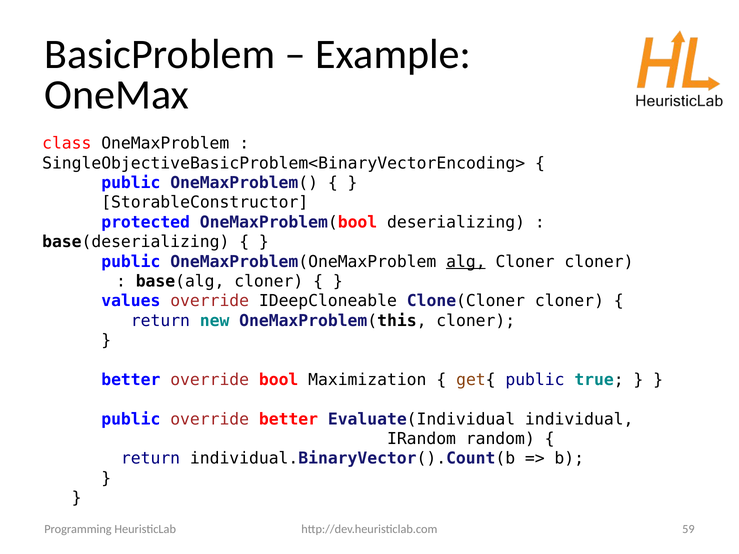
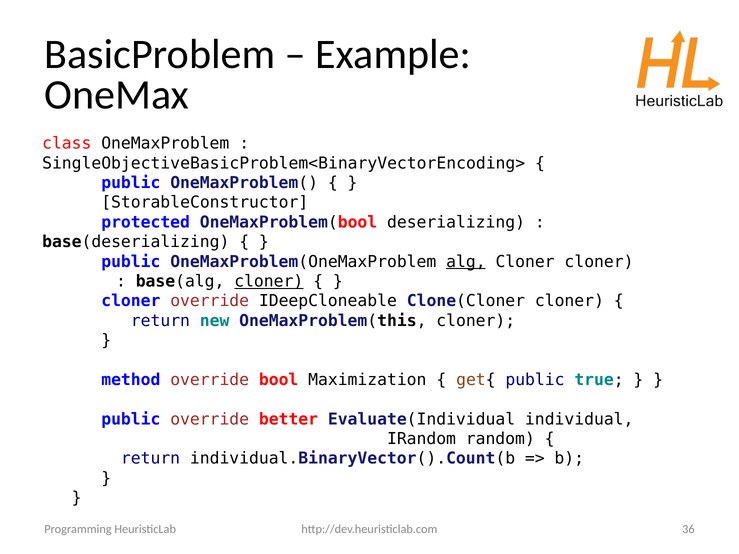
cloner at (269, 281) underline: none -> present
values at (131, 301): values -> cloner
better at (131, 380): better -> method
59: 59 -> 36
